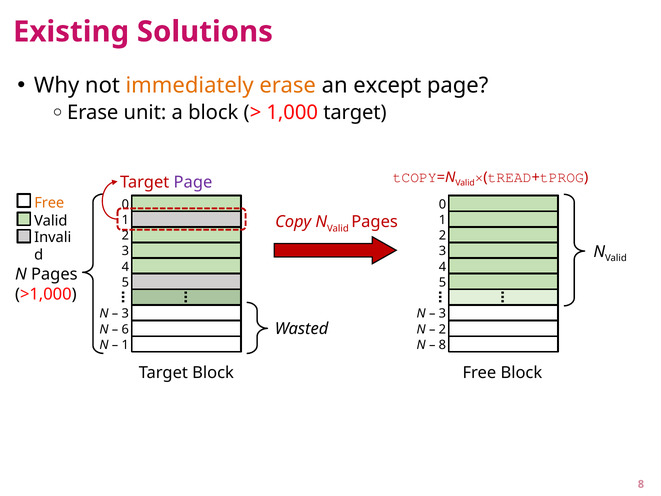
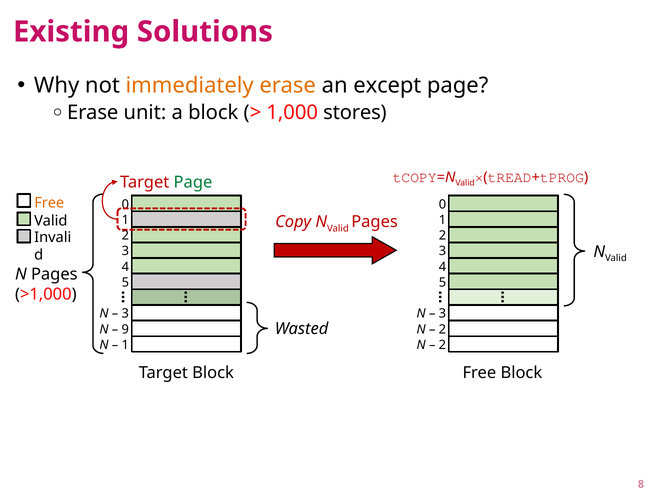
1,000 target: target -> stores
Page at (193, 182) colour: purple -> green
6: 6 -> 9
8 at (442, 345): 8 -> 2
